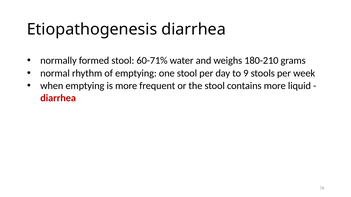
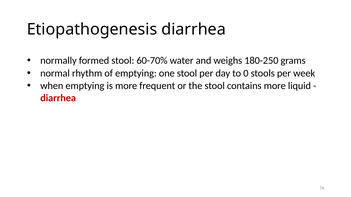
60-71%: 60-71% -> 60-70%
180-210: 180-210 -> 180-250
9: 9 -> 0
